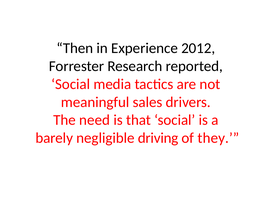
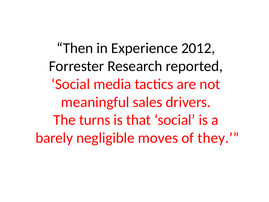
need: need -> turns
driving: driving -> moves
